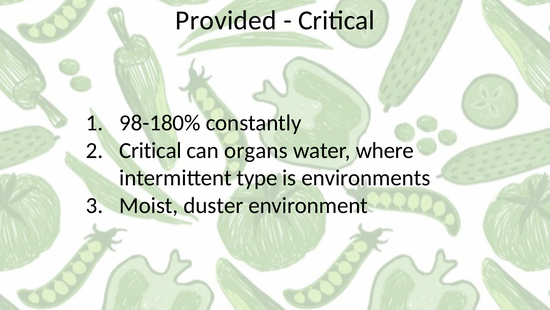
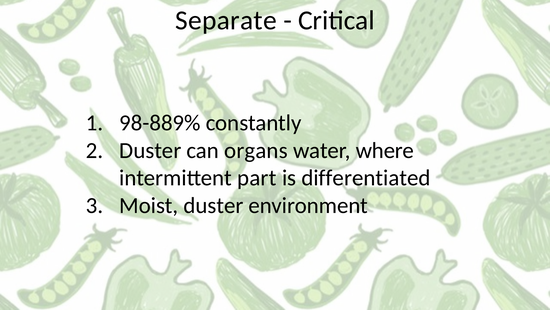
Provided: Provided -> Separate
98-180%: 98-180% -> 98-889%
Critical at (150, 150): Critical -> Duster
type: type -> part
environments: environments -> differentiated
